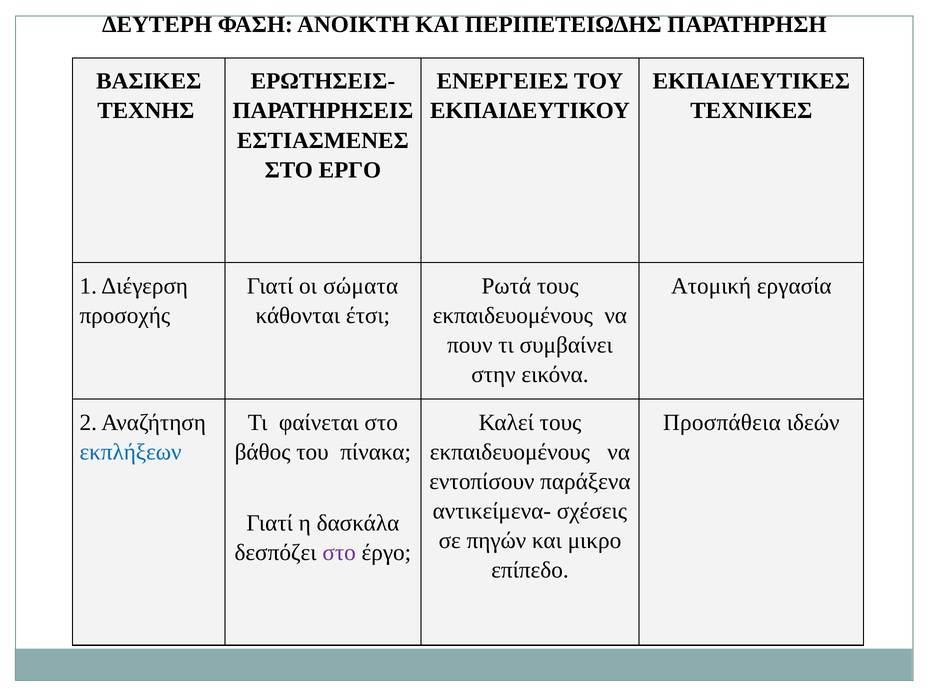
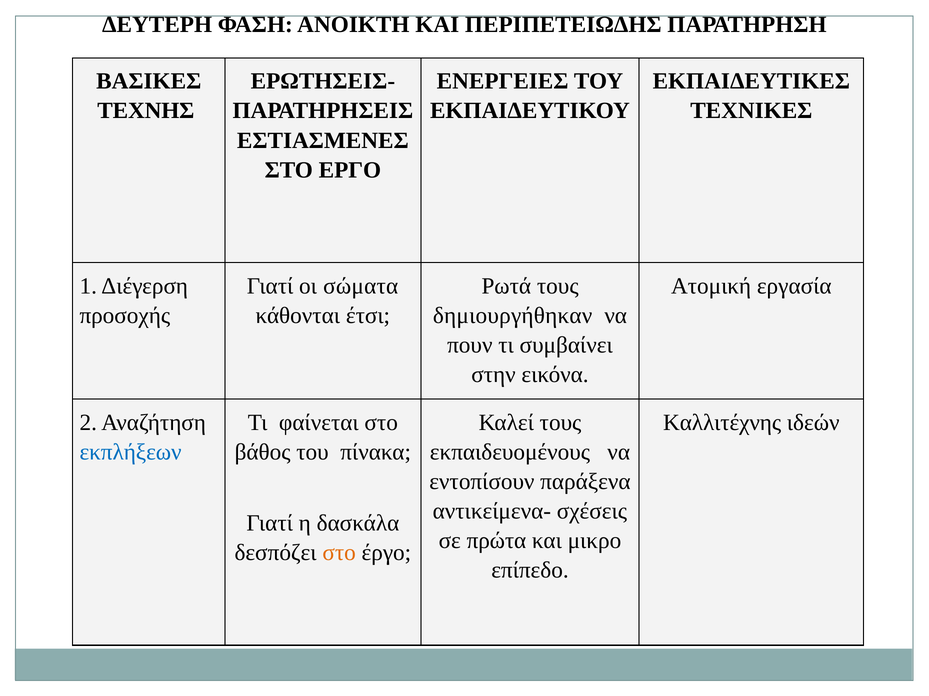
εκπαιδευομένους at (513, 316): εκπαιδευομένους -> δημιουργήθηκαν
Προσπάθεια: Προσπάθεια -> Καλλιτέχνης
πηγών: πηγών -> πρώτα
στο at (339, 553) colour: purple -> orange
